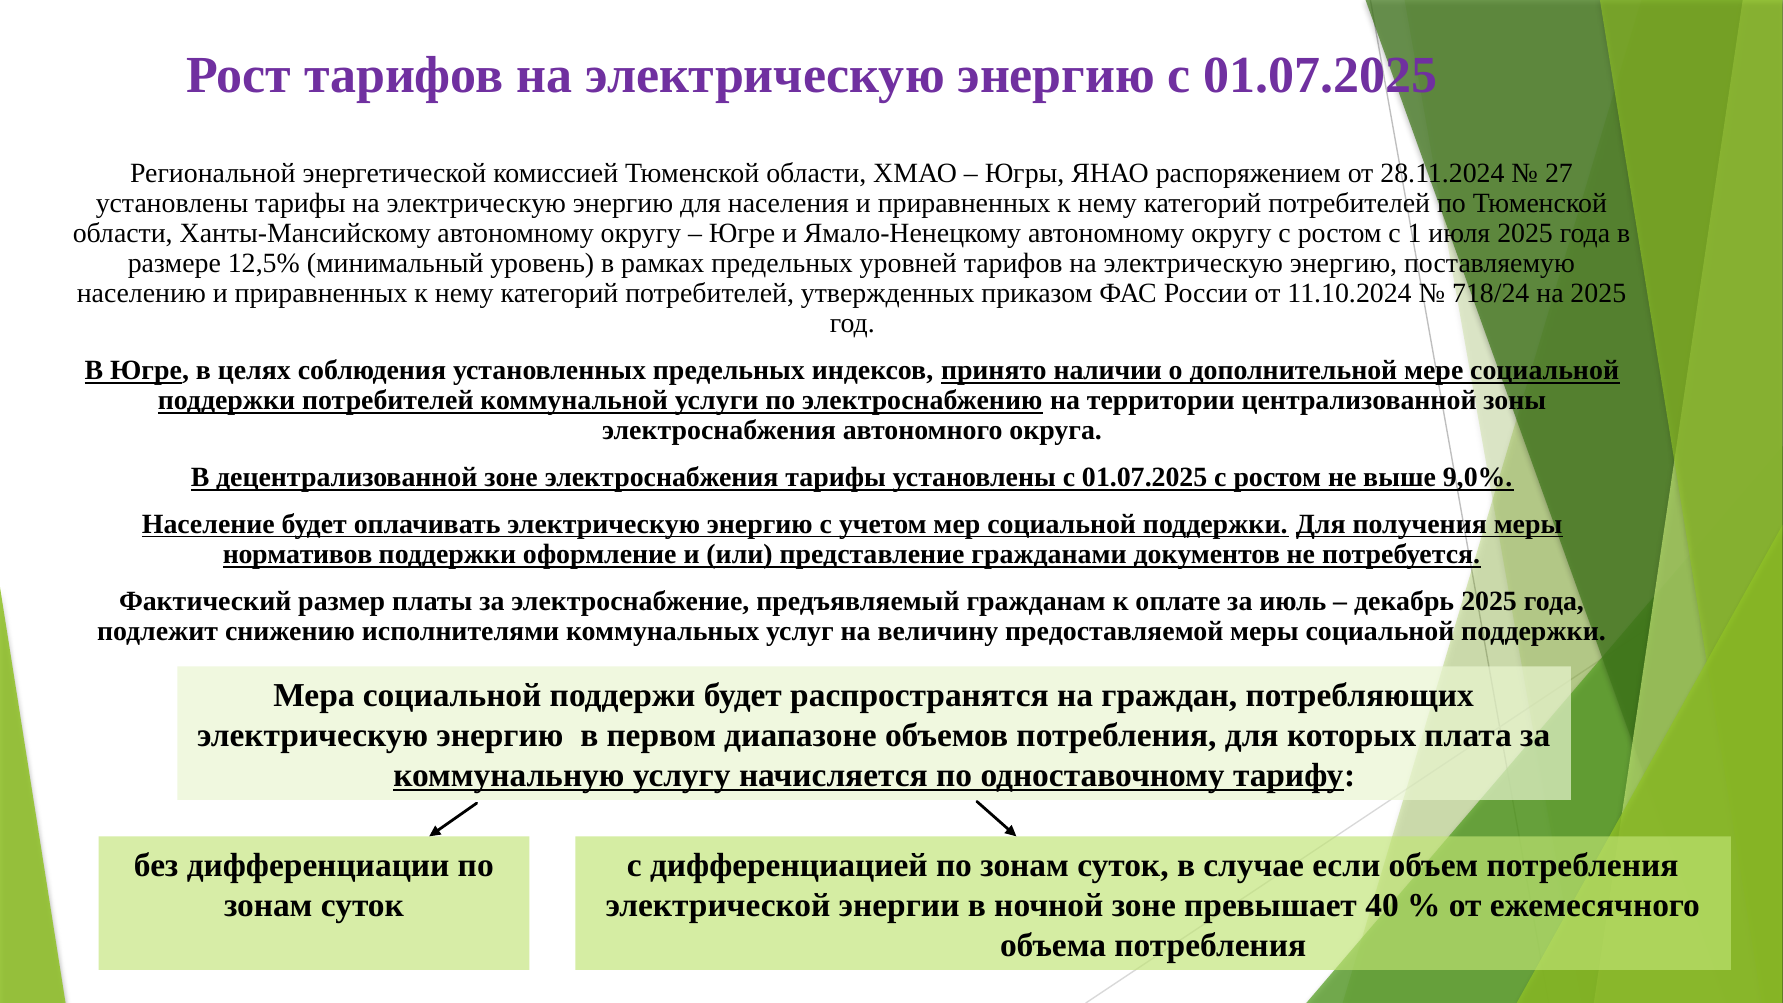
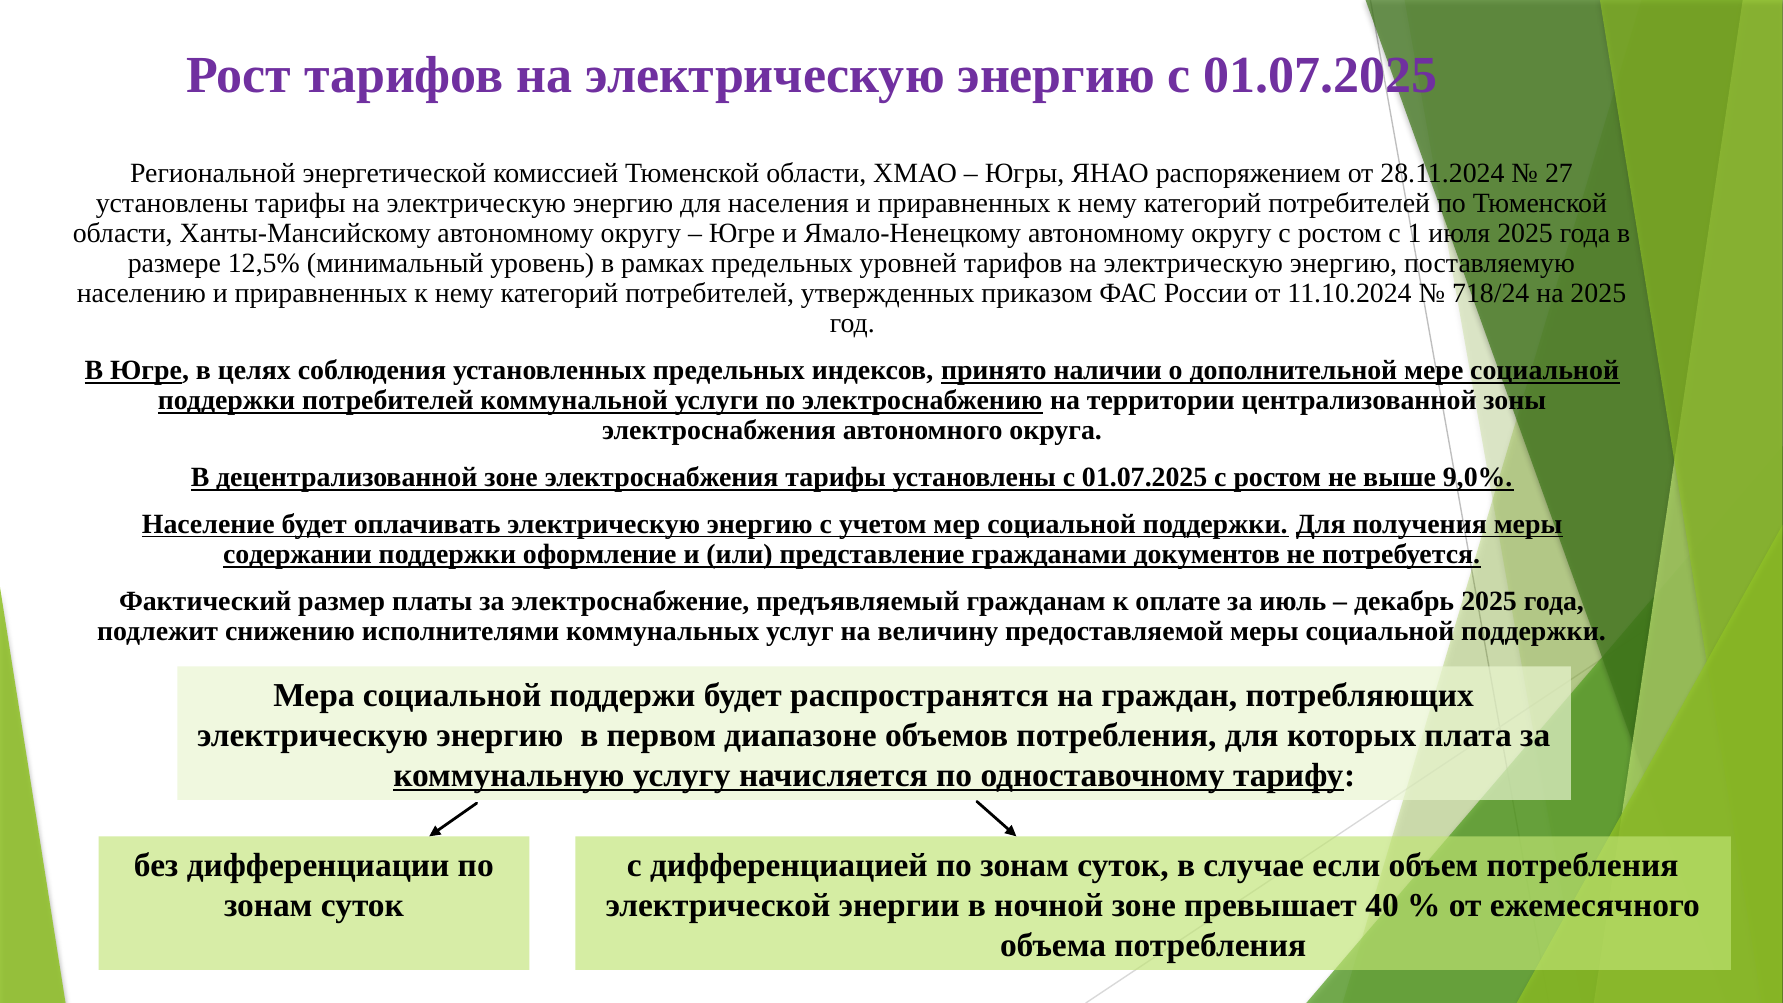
нормативов: нормативов -> содержании
